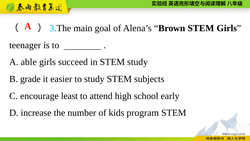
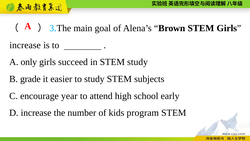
teenager at (25, 45): teenager -> increase
able: able -> only
least: least -> year
